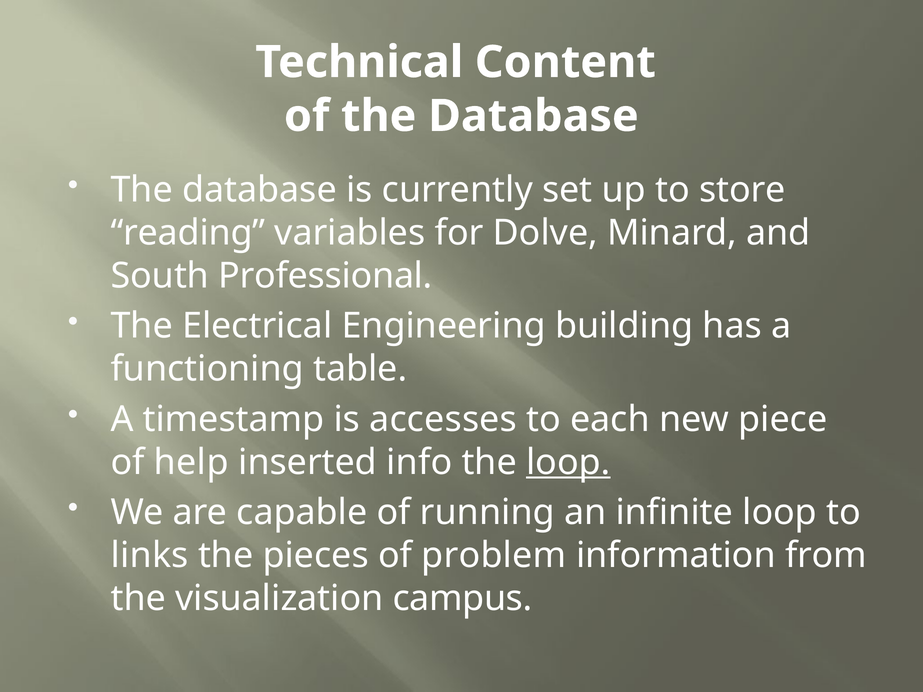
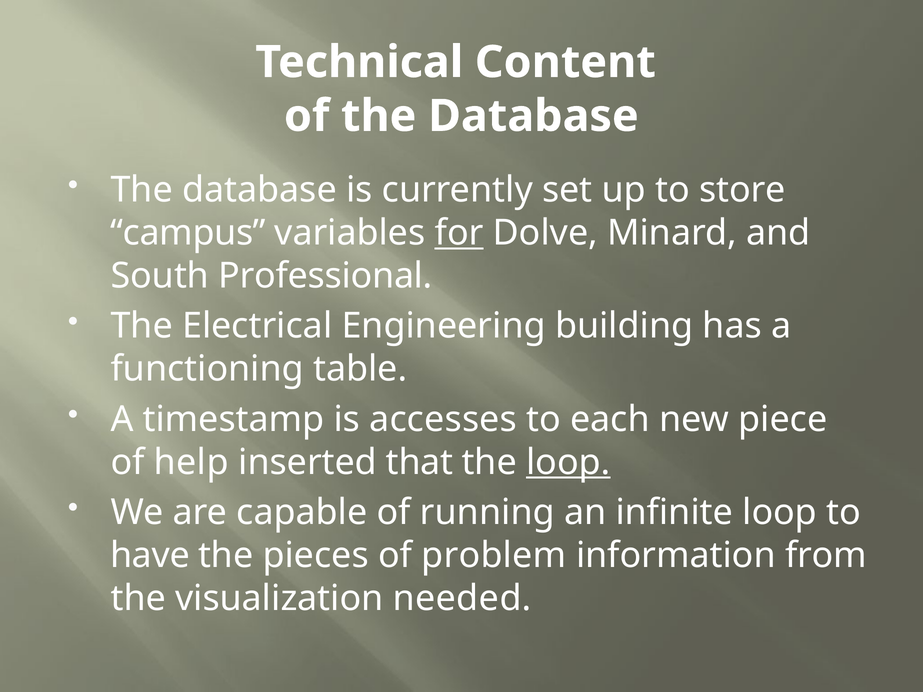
reading: reading -> campus
for underline: none -> present
info: info -> that
links: links -> have
campus: campus -> needed
